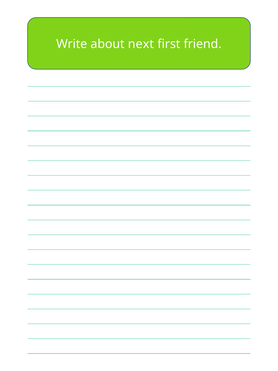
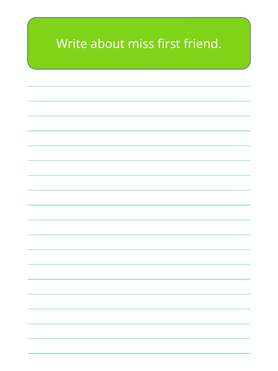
next: next -> miss
